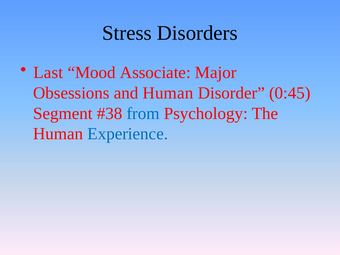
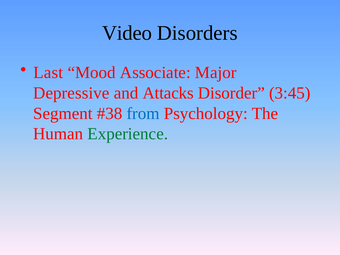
Stress: Stress -> Video
Obsessions: Obsessions -> Depressive
and Human: Human -> Attacks
0:45: 0:45 -> 3:45
Experience colour: blue -> green
